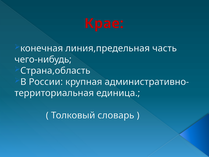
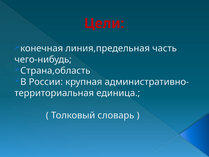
Крае: Крае -> Цели
